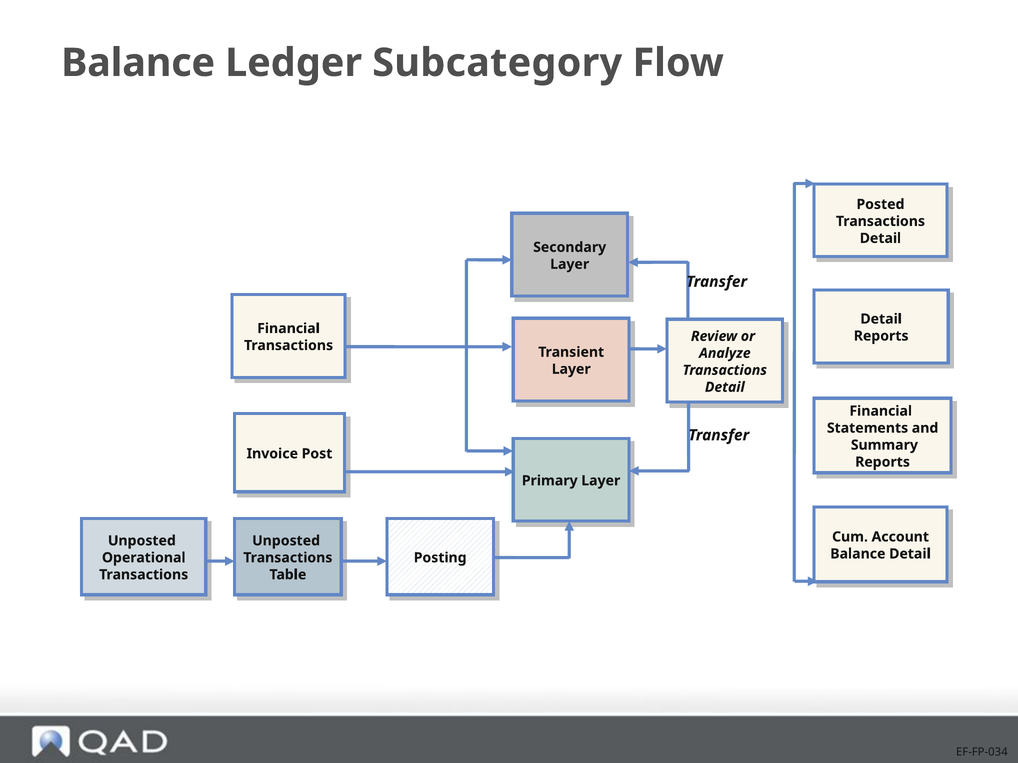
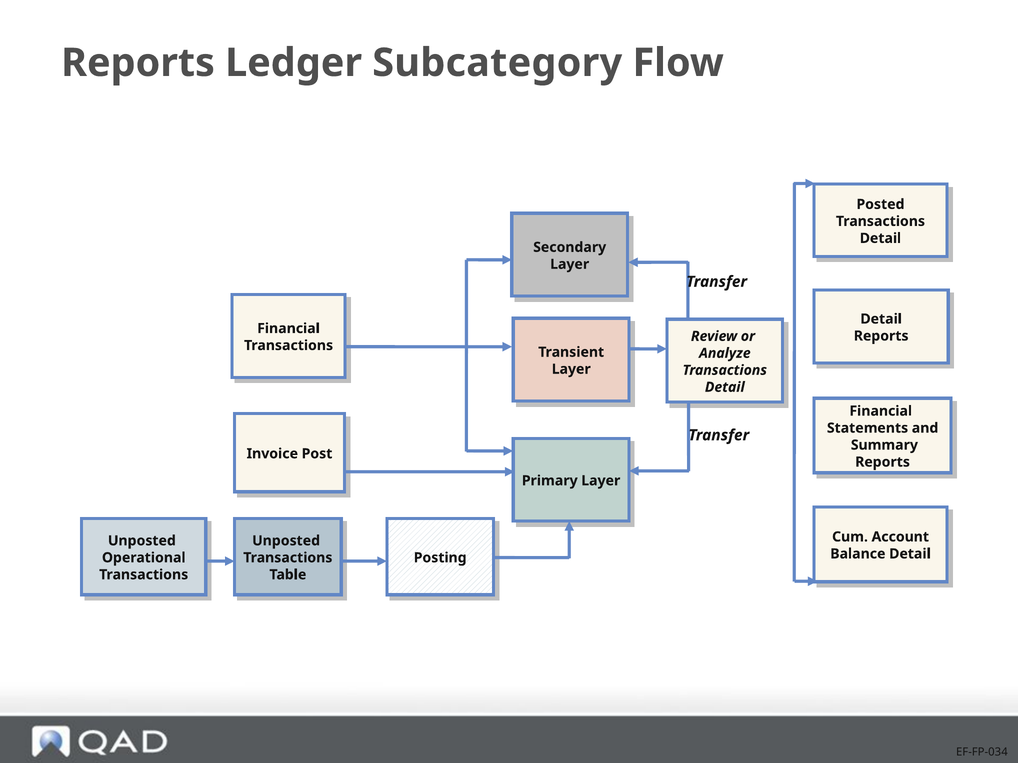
Balance at (138, 63): Balance -> Reports
